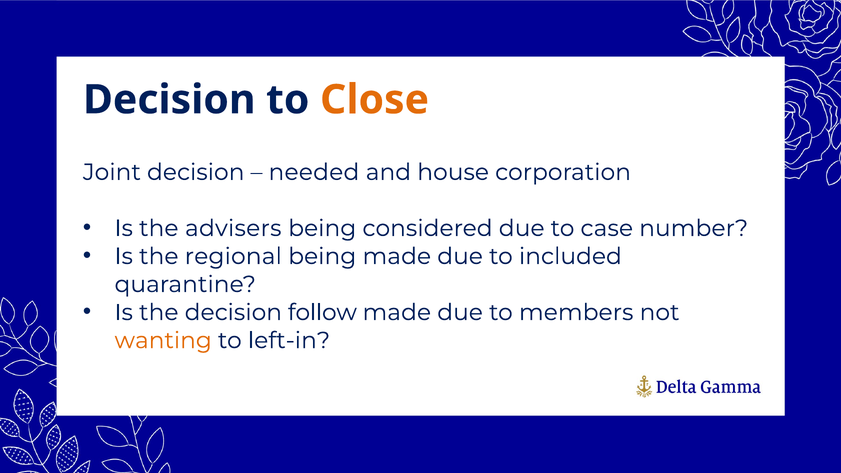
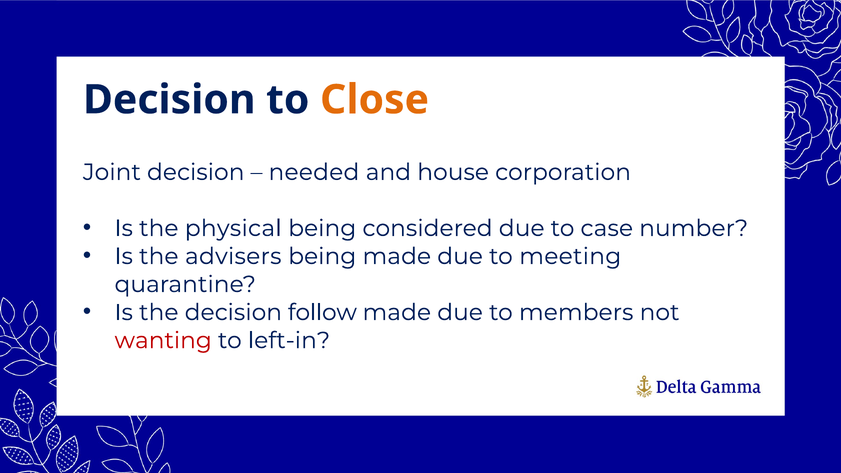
advisers: advisers -> physical
regional: regional -> advisers
included: included -> meeting
wanting colour: orange -> red
